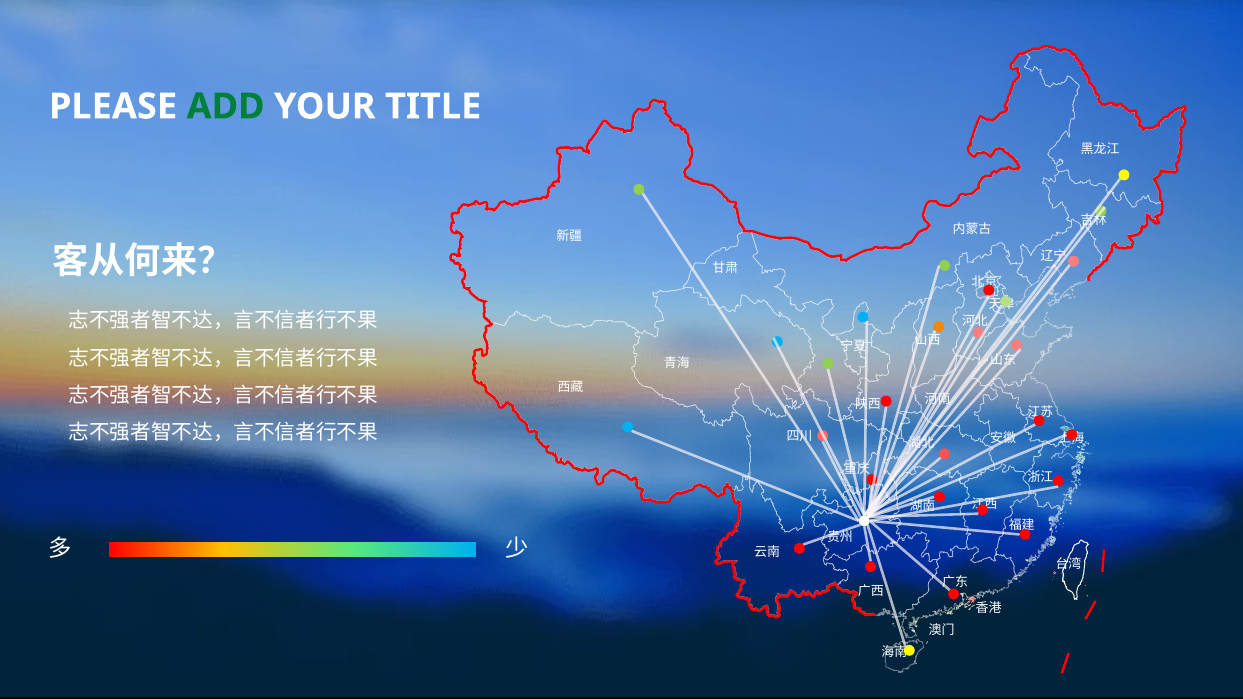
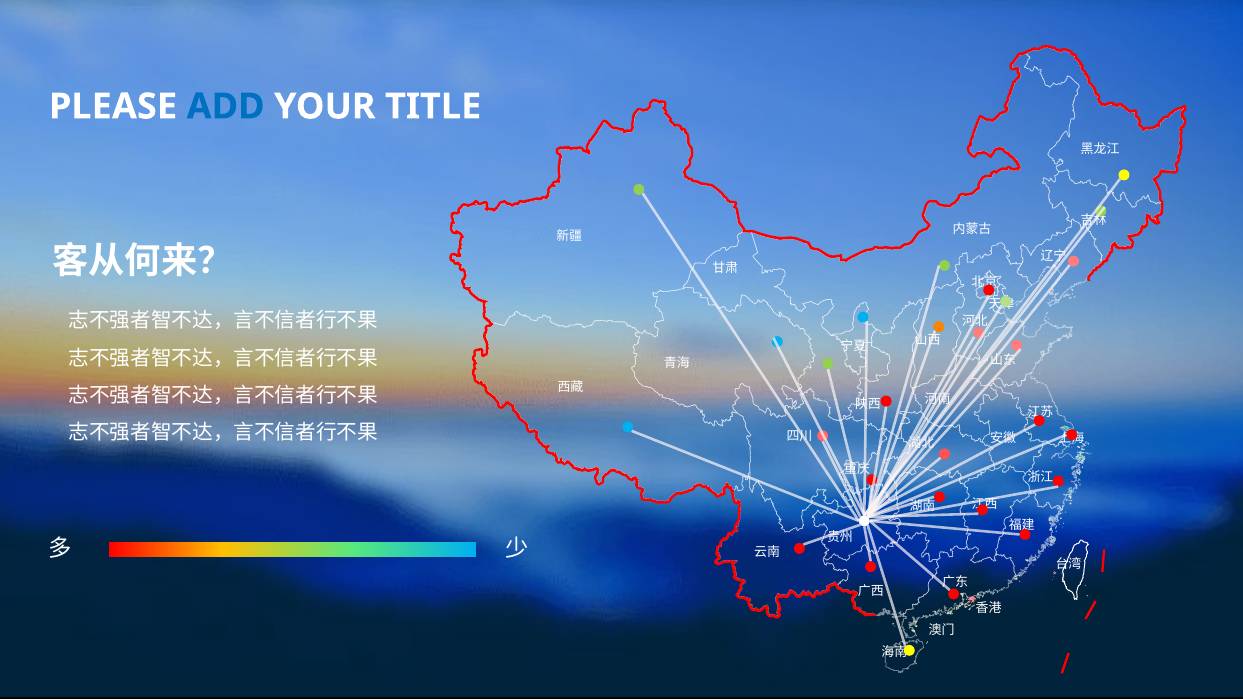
ADD colour: green -> blue
